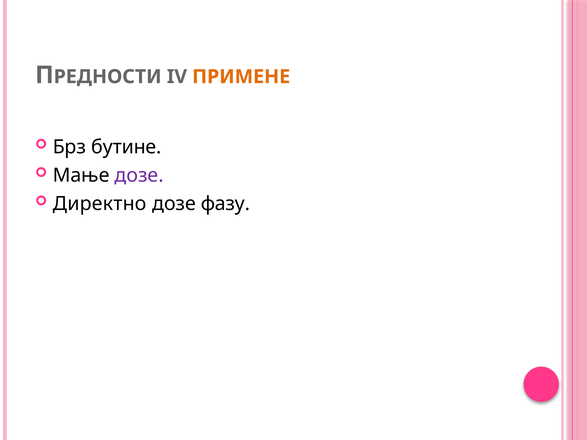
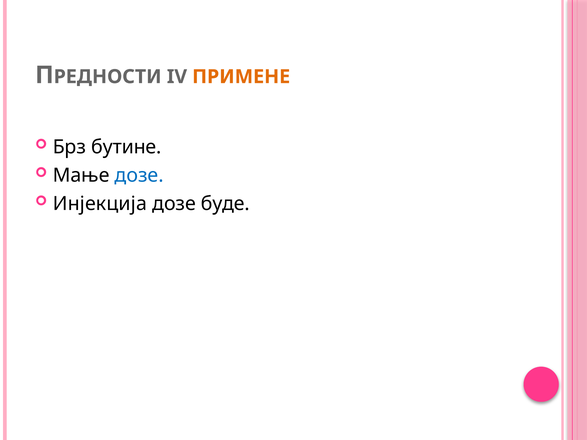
дозе at (139, 175) colour: purple -> blue
Директно: Директно -> Инјекција
фазу: фазу -> буде
